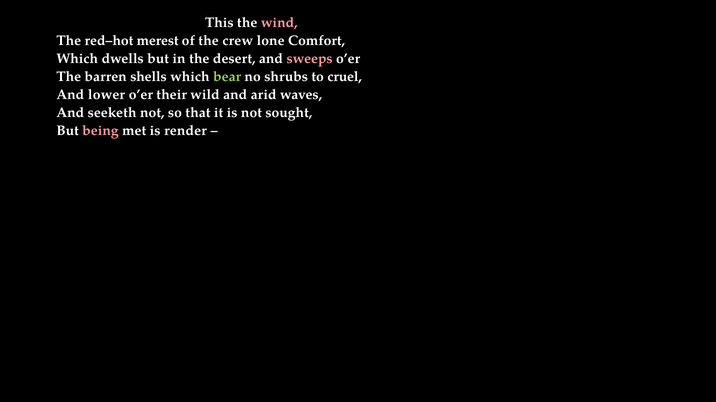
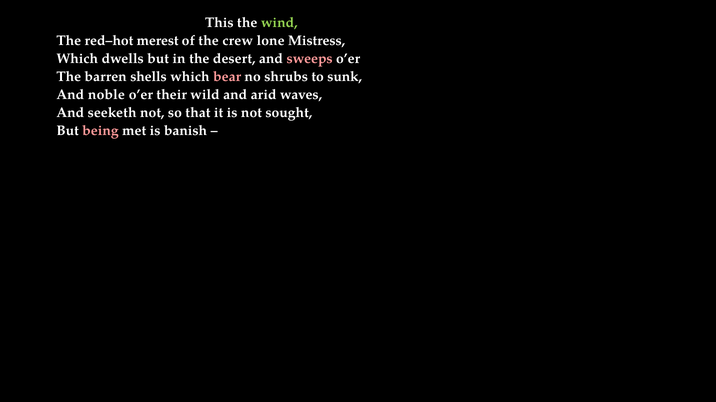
wind colour: pink -> light green
Comfort: Comfort -> Mistress
bear colour: light green -> pink
cruel: cruel -> sunk
lower: lower -> noble
render: render -> banish
